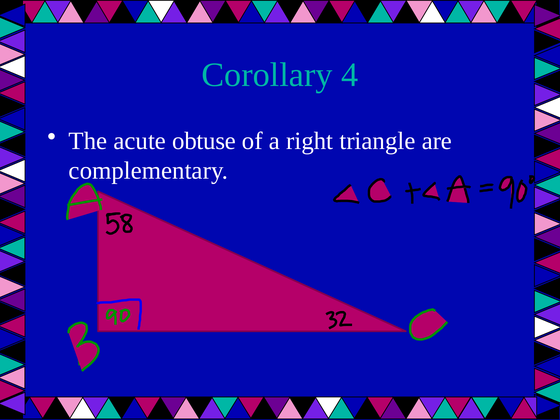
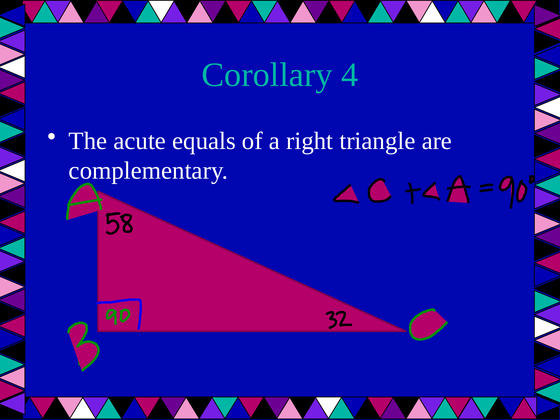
obtuse: obtuse -> equals
